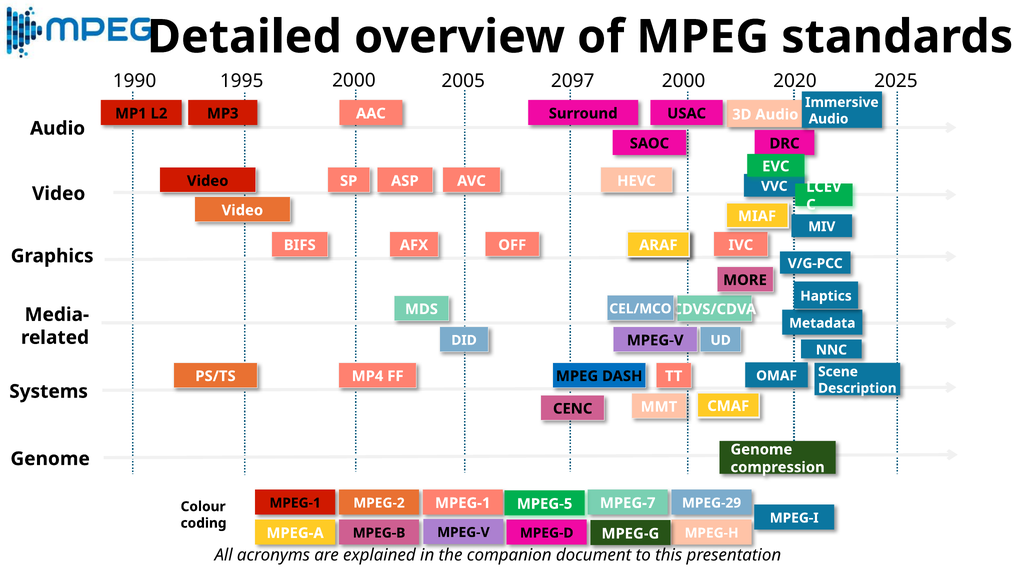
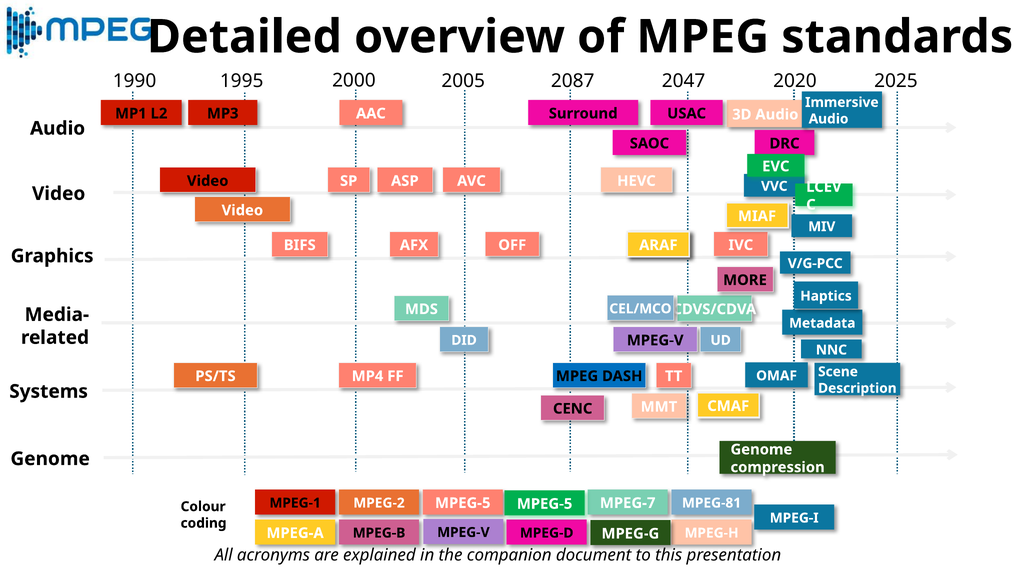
2097: 2097 -> 2087
2005 2000: 2000 -> 2047
MPEG-2 MPEG-1: MPEG-1 -> MPEG-5
MPEG-29: MPEG-29 -> MPEG-81
